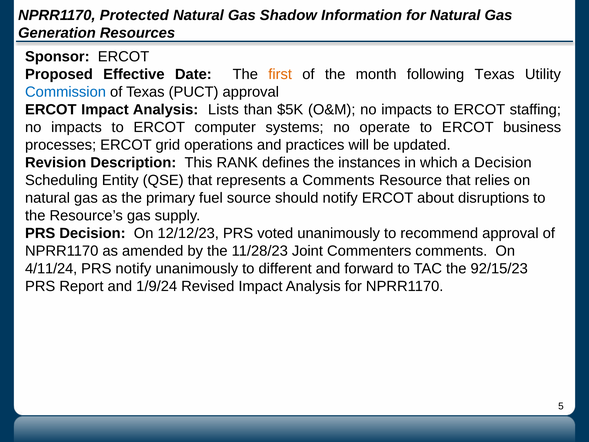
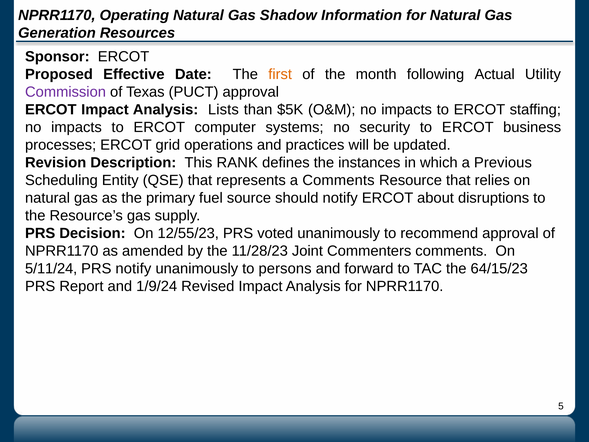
Protected: Protected -> Operating
following Texas: Texas -> Actual
Commission colour: blue -> purple
operate: operate -> security
a Decision: Decision -> Previous
12/12/23: 12/12/23 -> 12/55/23
4/11/24: 4/11/24 -> 5/11/24
different: different -> persons
92/15/23: 92/15/23 -> 64/15/23
